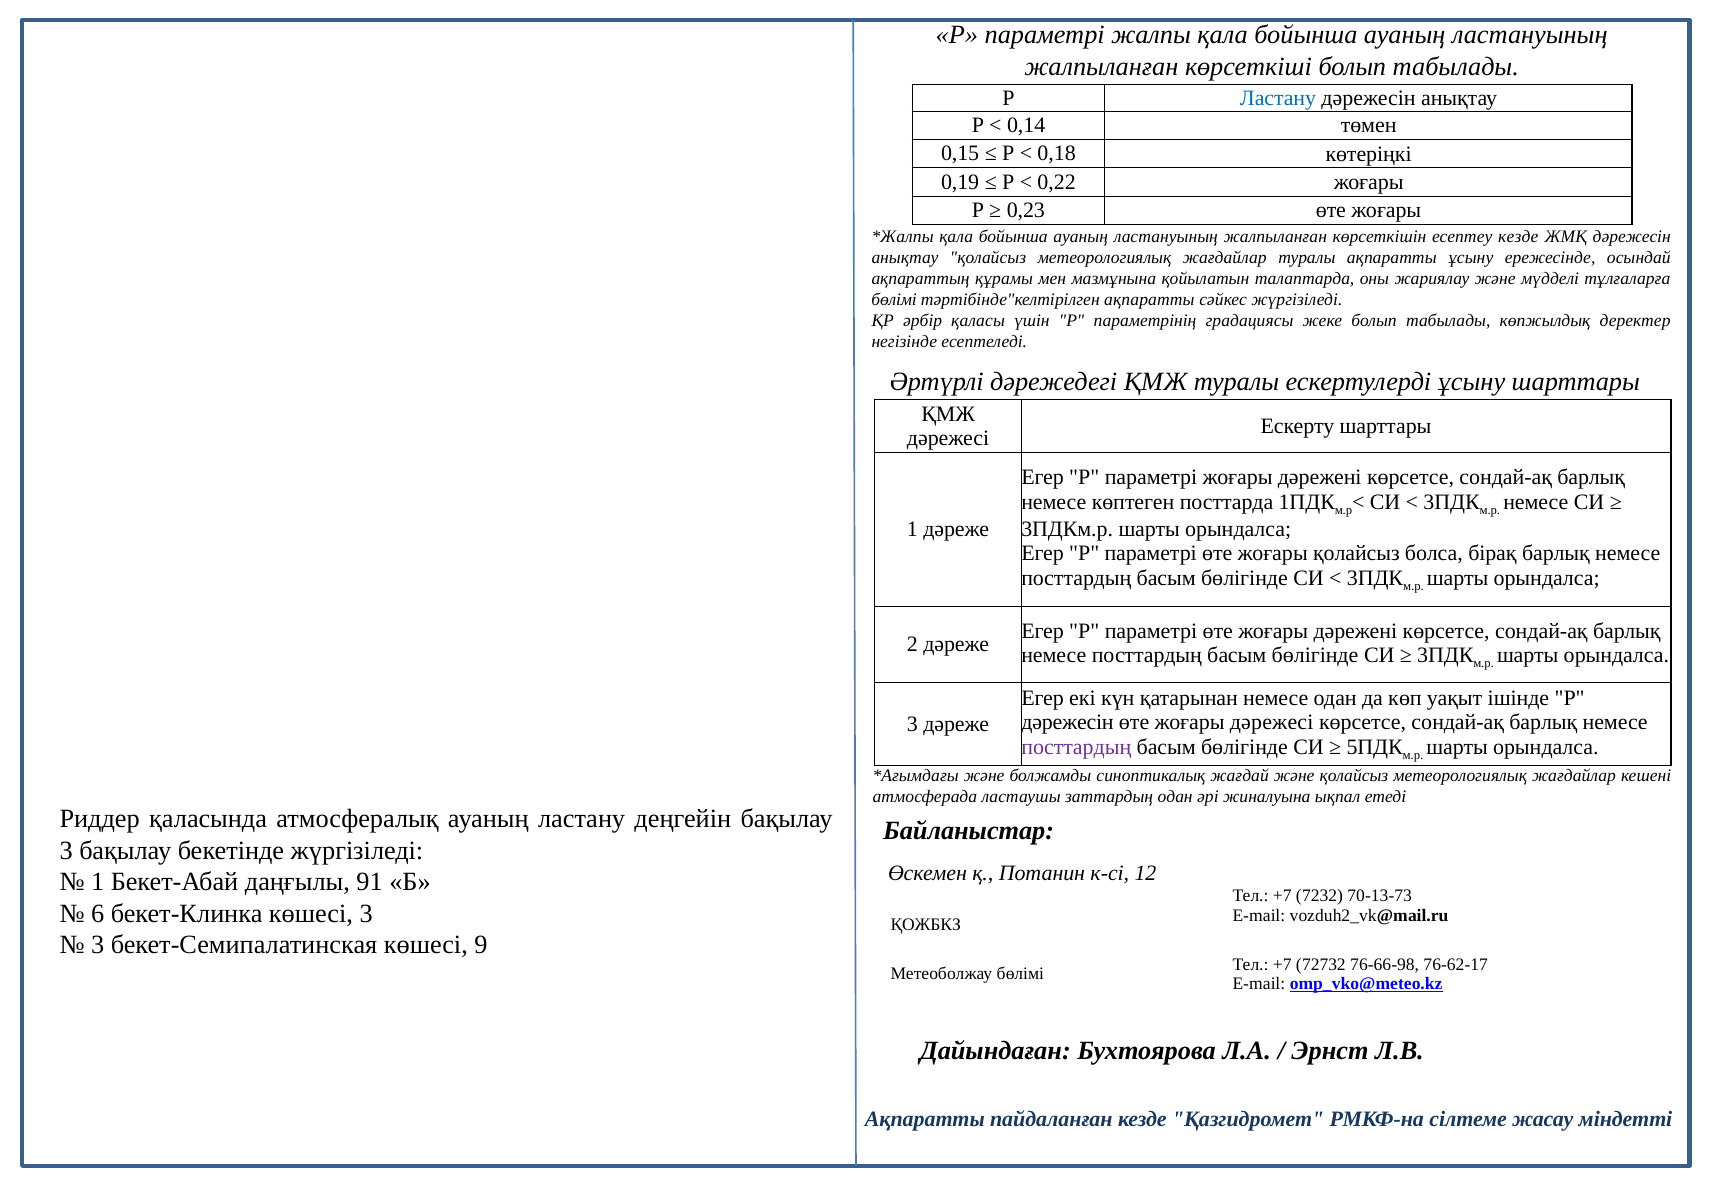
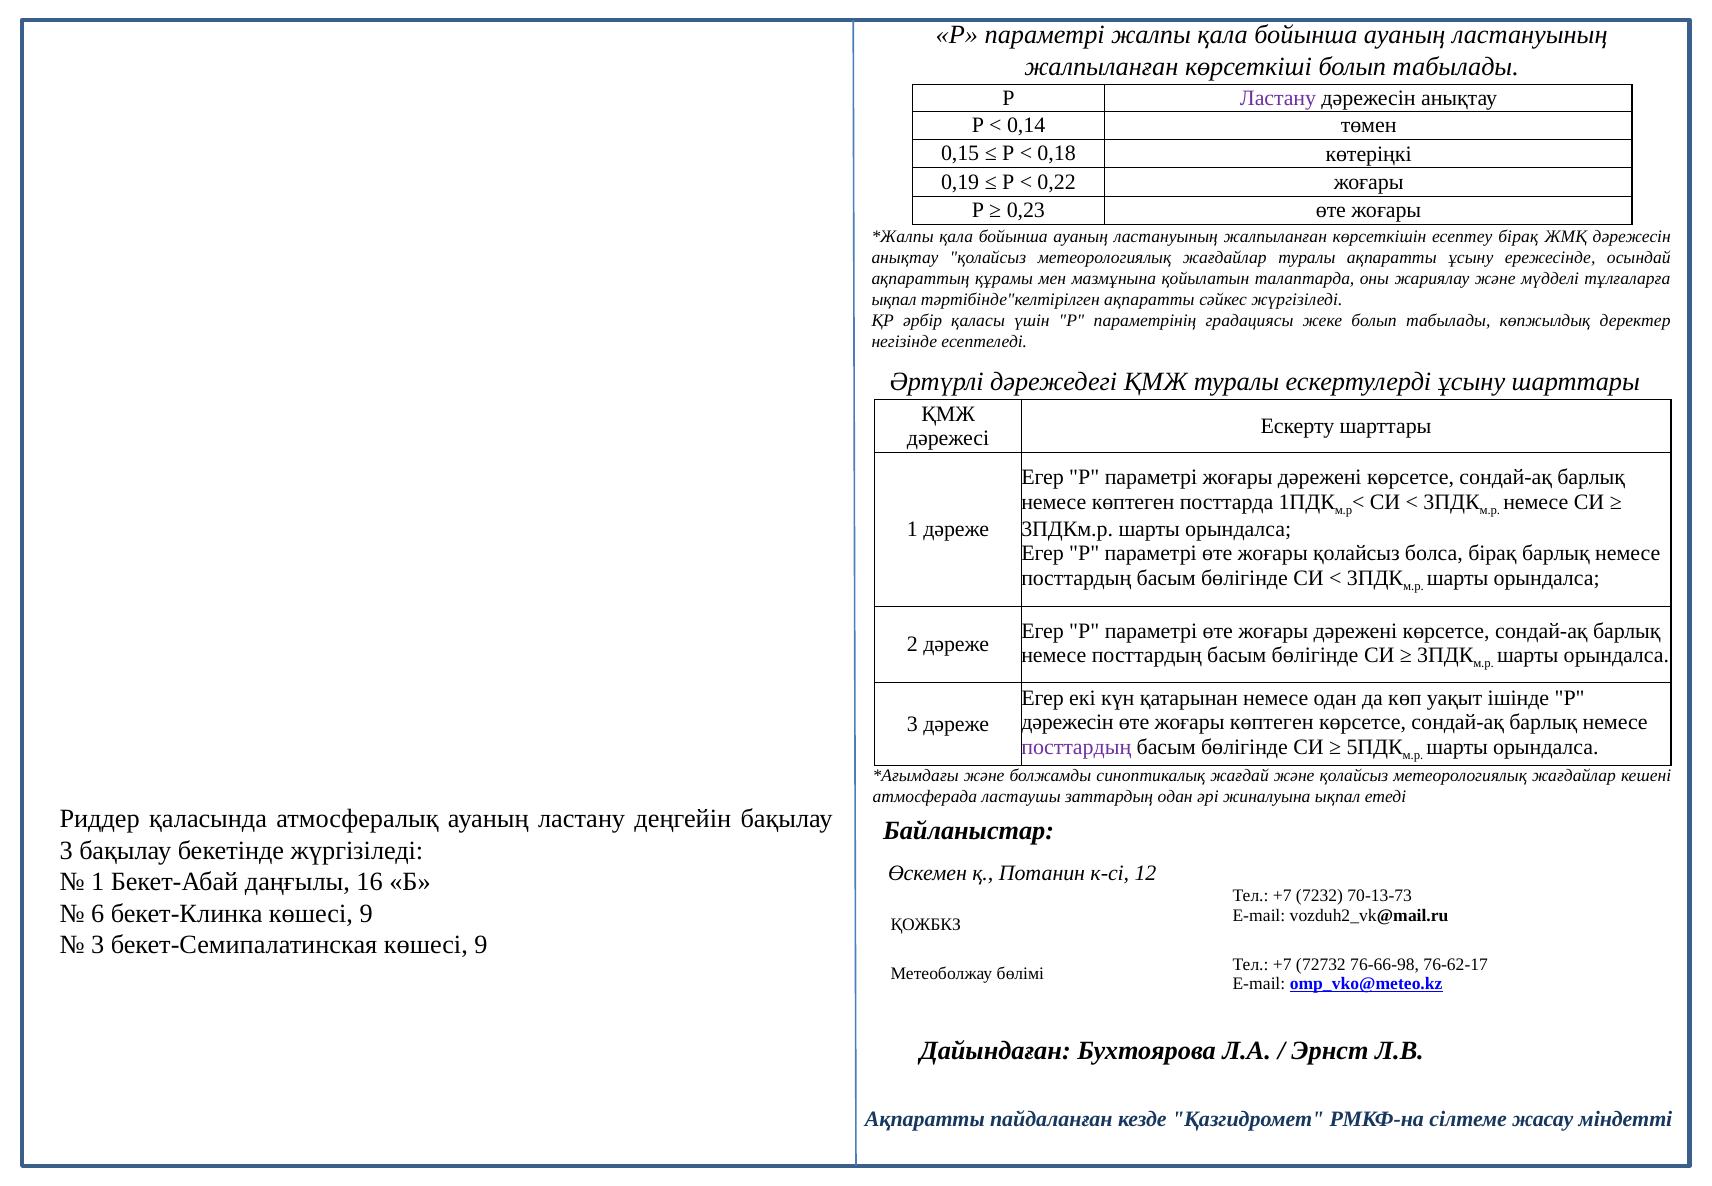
Ластану at (1278, 98) colour: blue -> purple
есептеу кезде: кезде -> бірақ
бөлімі at (894, 299): бөлімі -> ықпал
жоғары дәрежесі: дәрежесі -> көптеген
91: 91 -> 16
бекет-Клинка көшесі 3: 3 -> 9
